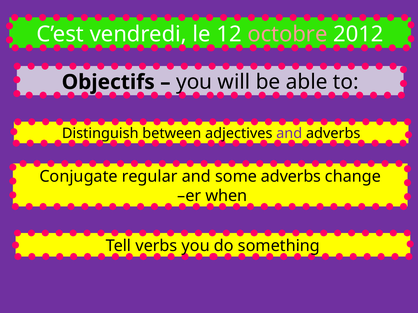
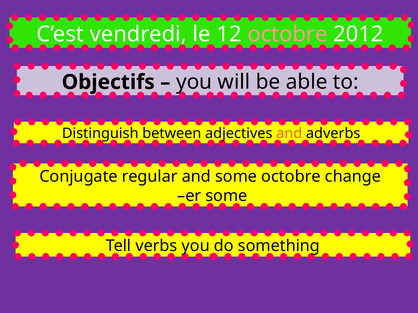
and at (289, 134) colour: purple -> orange
some adverbs: adverbs -> octobre
er when: when -> some
